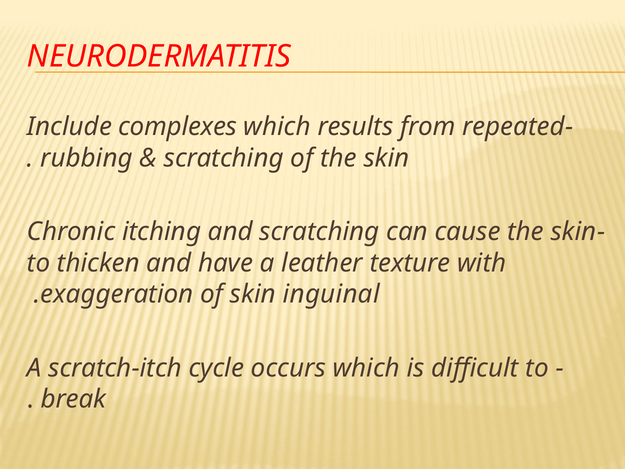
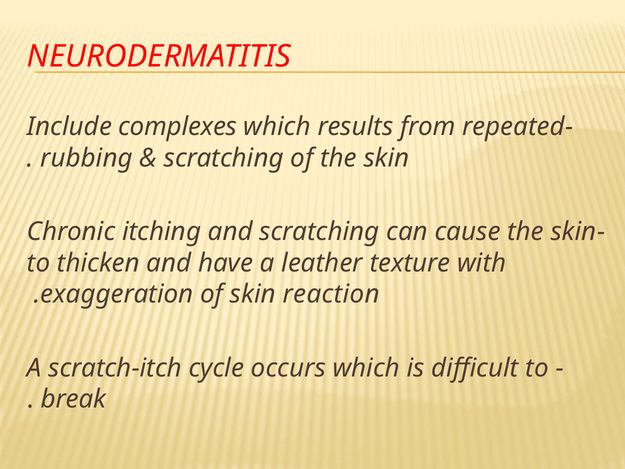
inguinal: inguinal -> reaction
